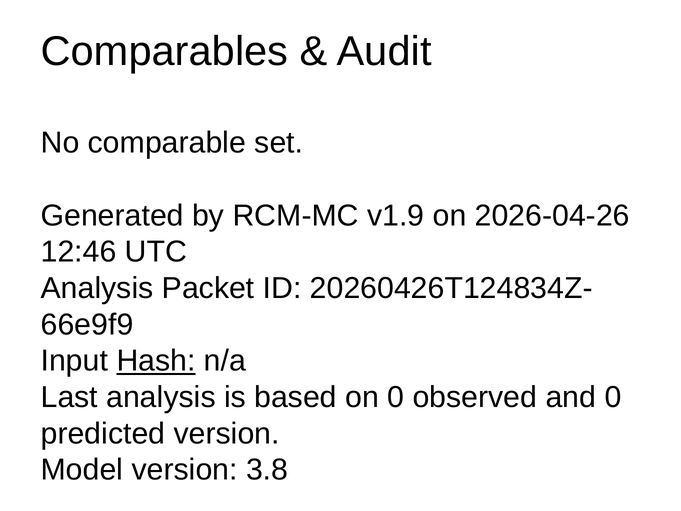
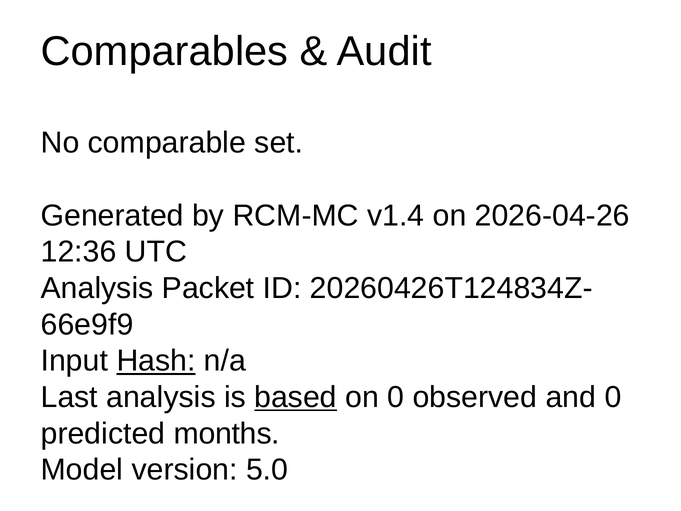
v1.9: v1.9 -> v1.4
12:46: 12:46 -> 12:36
based underline: none -> present
predicted version: version -> months
3.8: 3.8 -> 5.0
